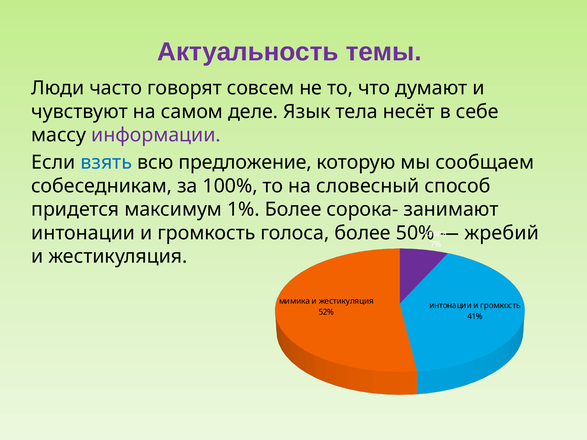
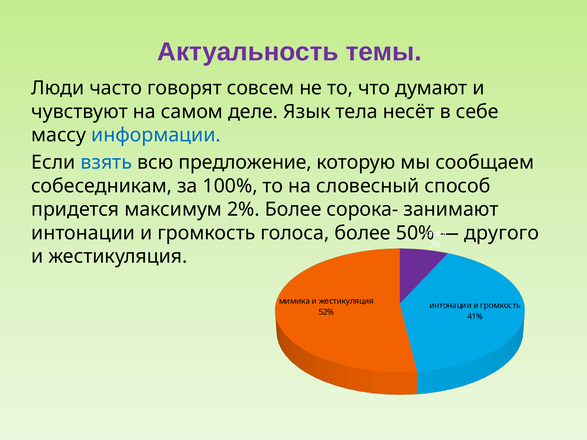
информации colour: purple -> blue
1%: 1% -> 2%
жребий: жребий -> другого
